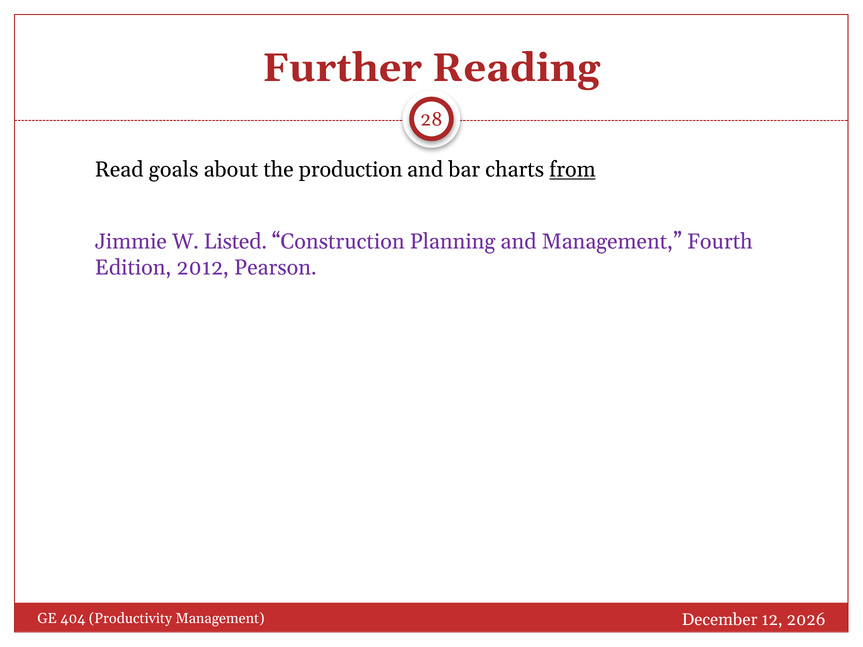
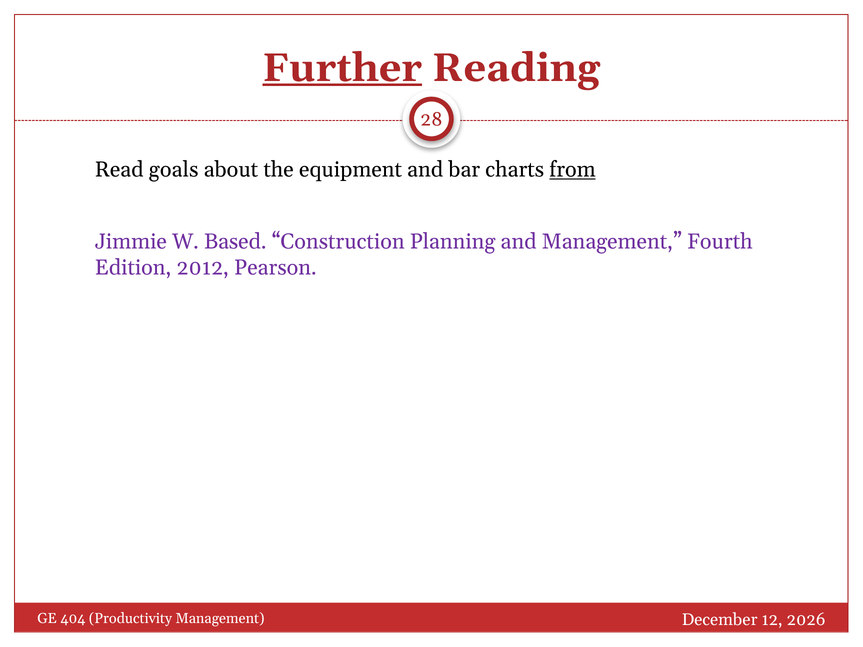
Further underline: none -> present
production: production -> equipment
Listed: Listed -> Based
